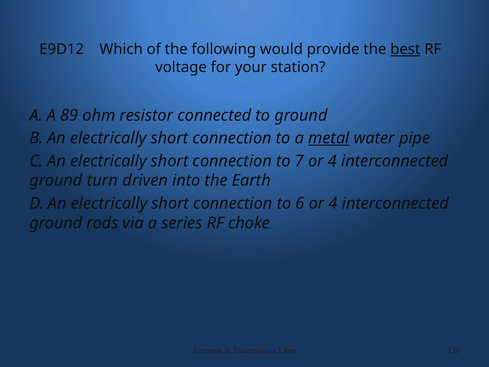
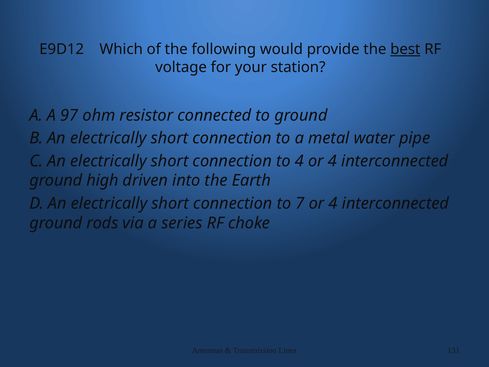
89: 89 -> 97
metal underline: present -> none
to 7: 7 -> 4
turn: turn -> high
6: 6 -> 7
